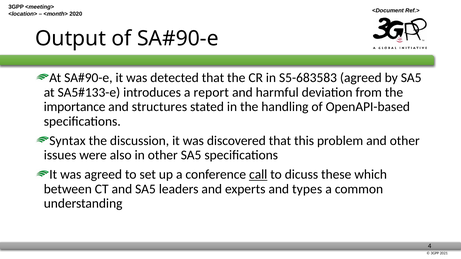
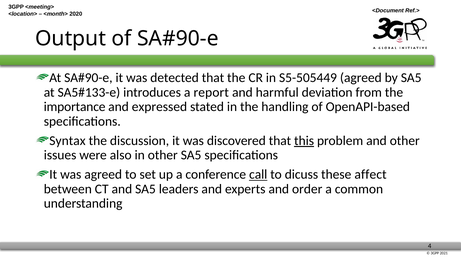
S5-683583: S5-683583 -> S5-505449
structures: structures -> expressed
this underline: none -> present
which: which -> affect
types: types -> order
